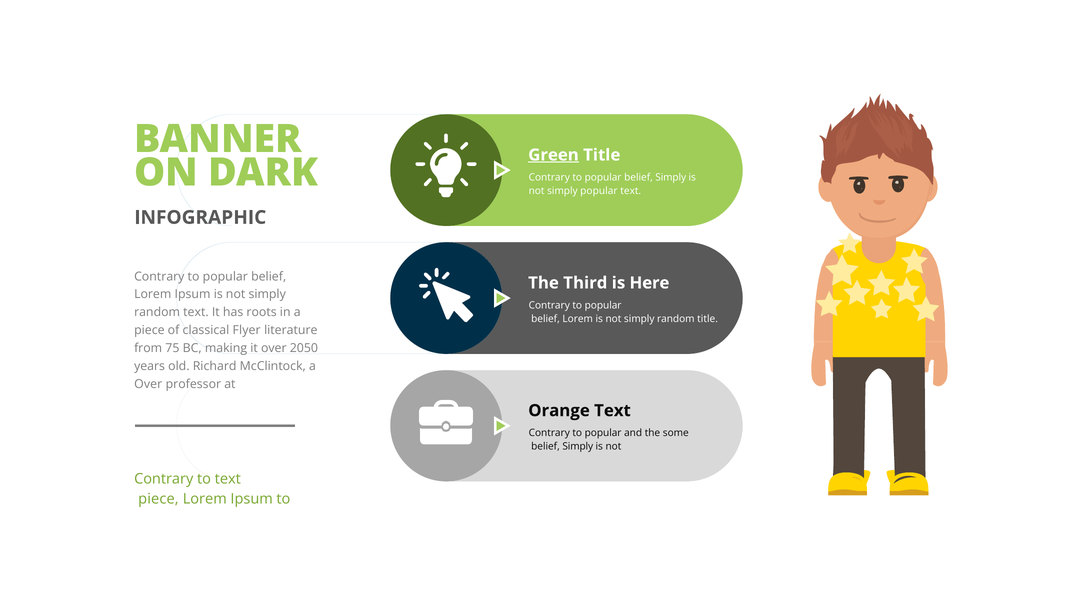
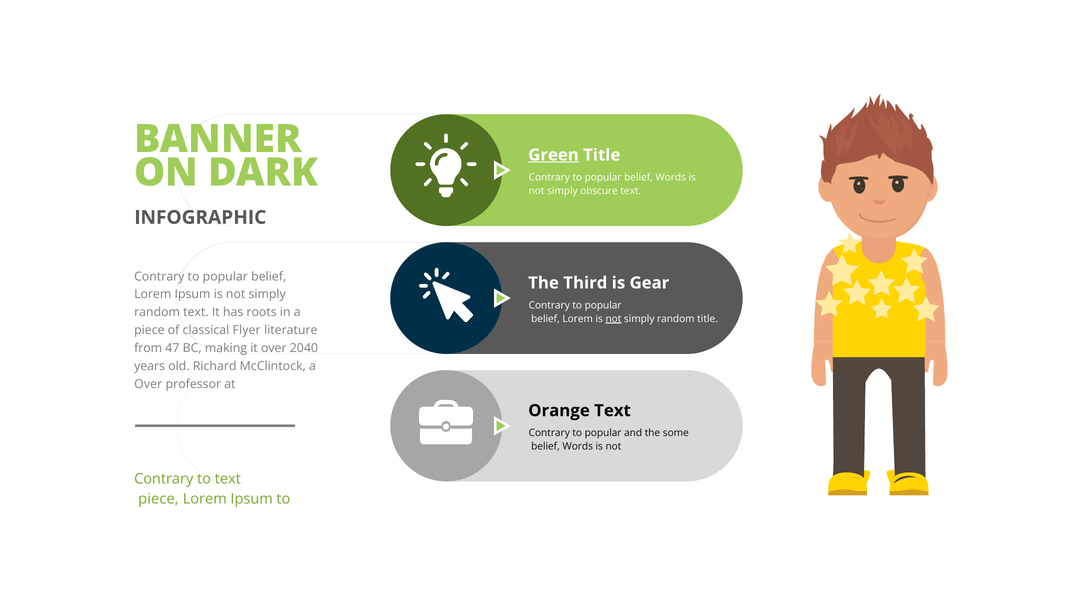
popular belief Simply: Simply -> Words
simply popular: popular -> obscure
Here: Here -> Gear
not at (613, 319) underline: none -> present
75: 75 -> 47
2050: 2050 -> 2040
Simply at (578, 447): Simply -> Words
